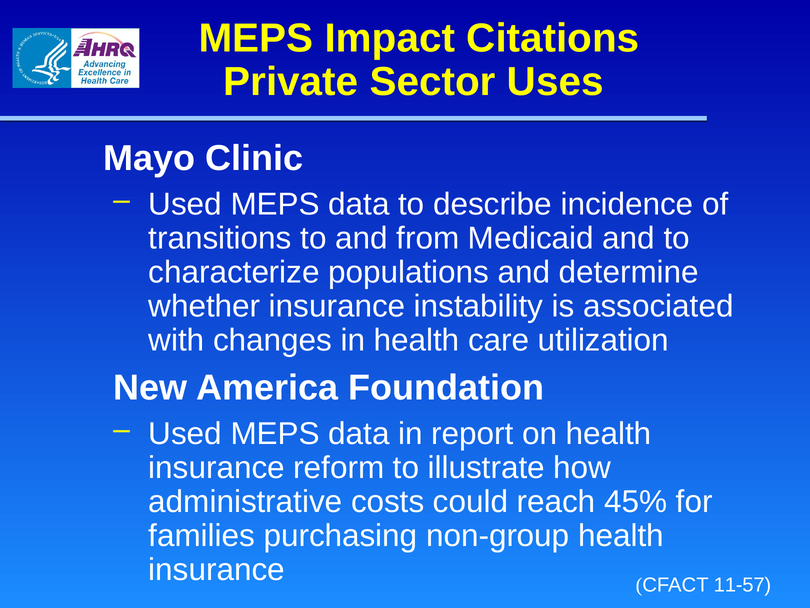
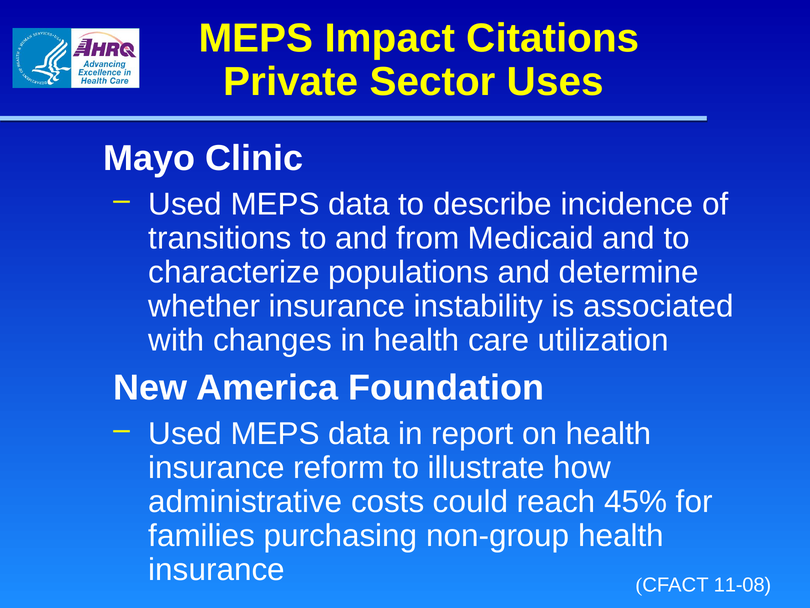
11-57: 11-57 -> 11-08
